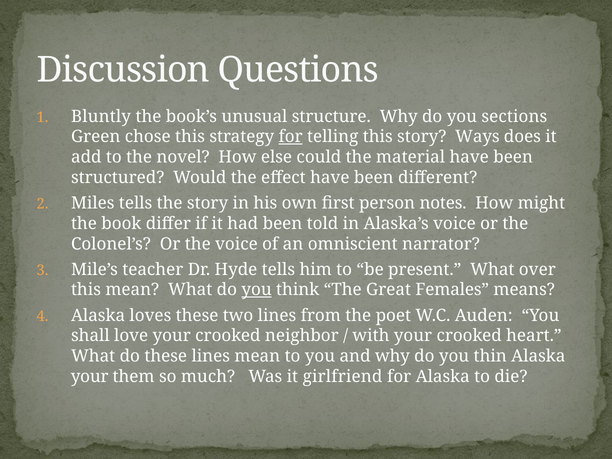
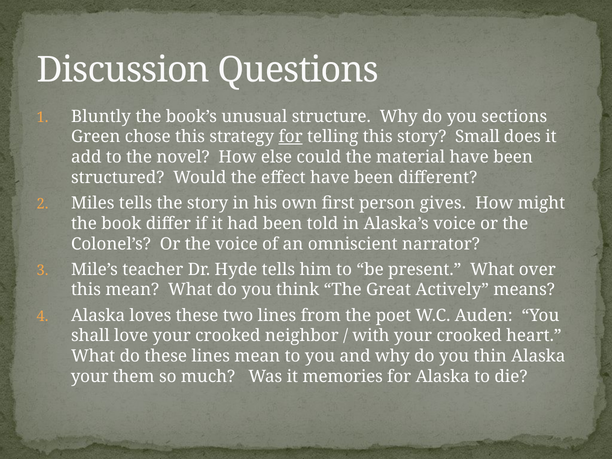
Ways: Ways -> Small
notes: notes -> gives
you at (257, 290) underline: present -> none
Females: Females -> Actively
girlfriend: girlfriend -> memories
